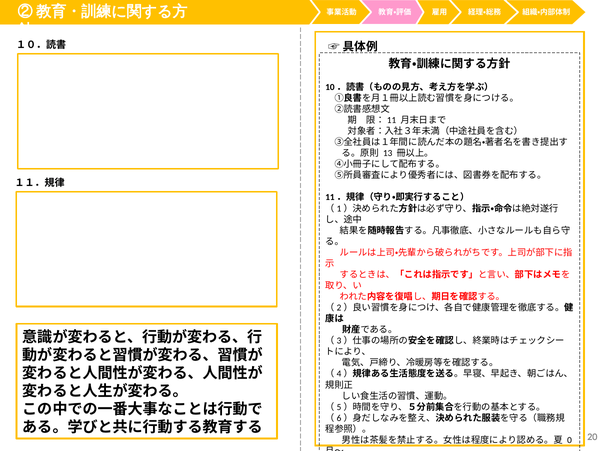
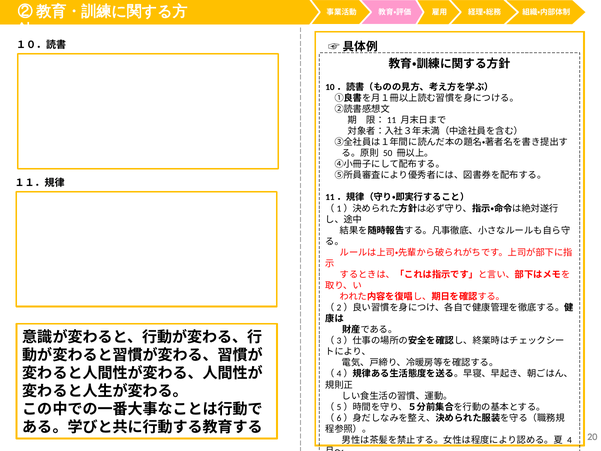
13: 13 -> 50
0: 0 -> 4
